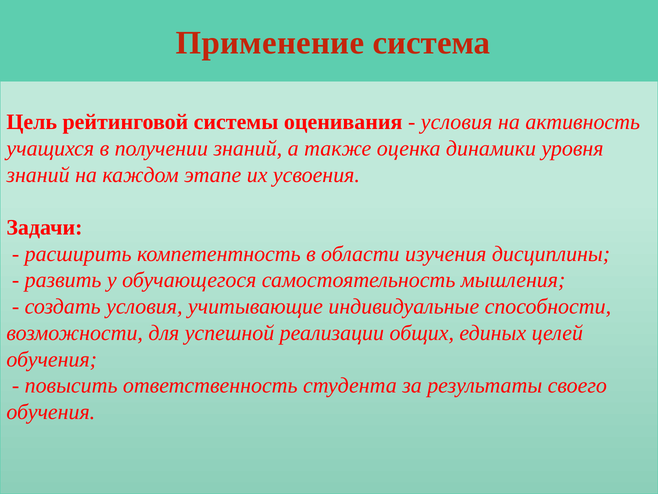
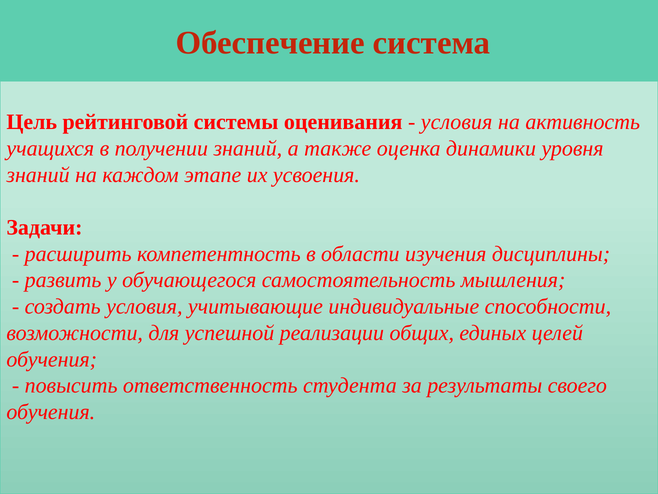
Применение: Применение -> Обеспечение
